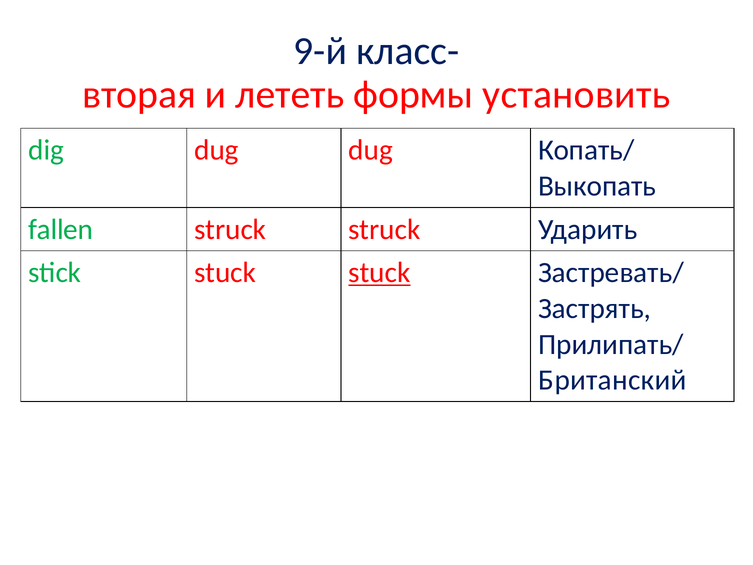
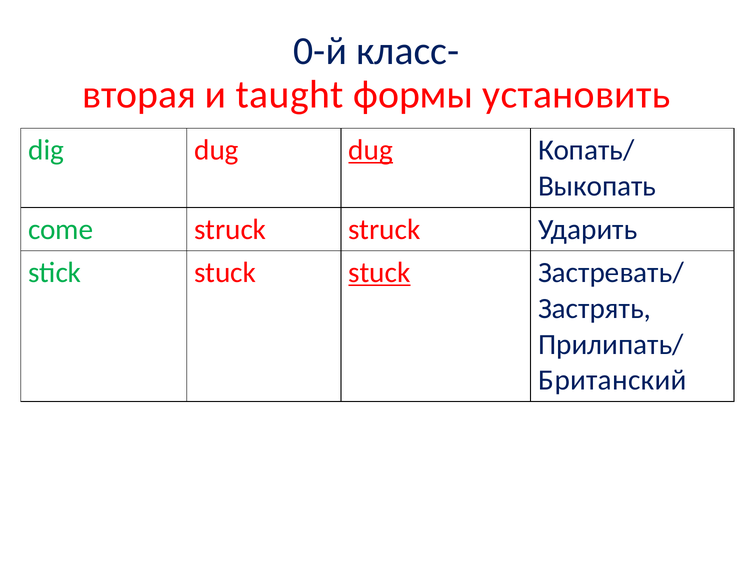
9-й: 9-й -> 0-й
лететь: лететь -> taught
dug at (371, 150) underline: none -> present
fallen: fallen -> come
